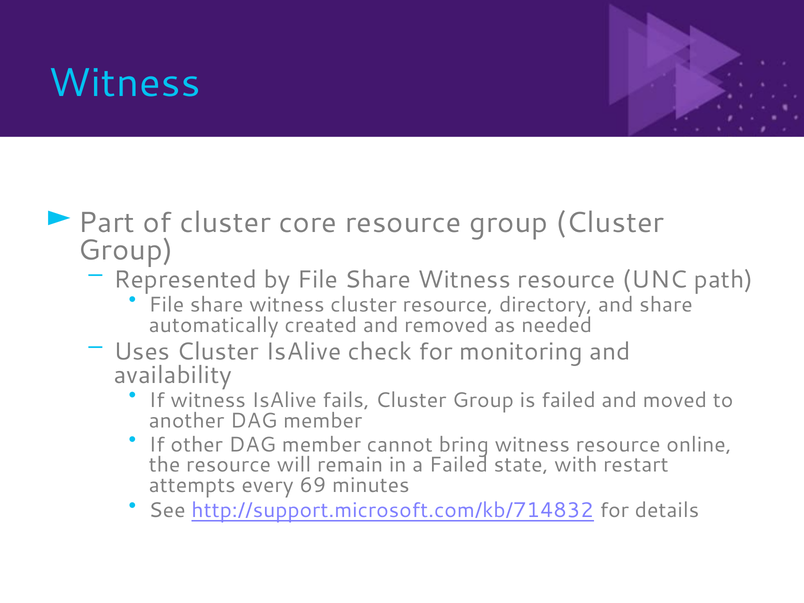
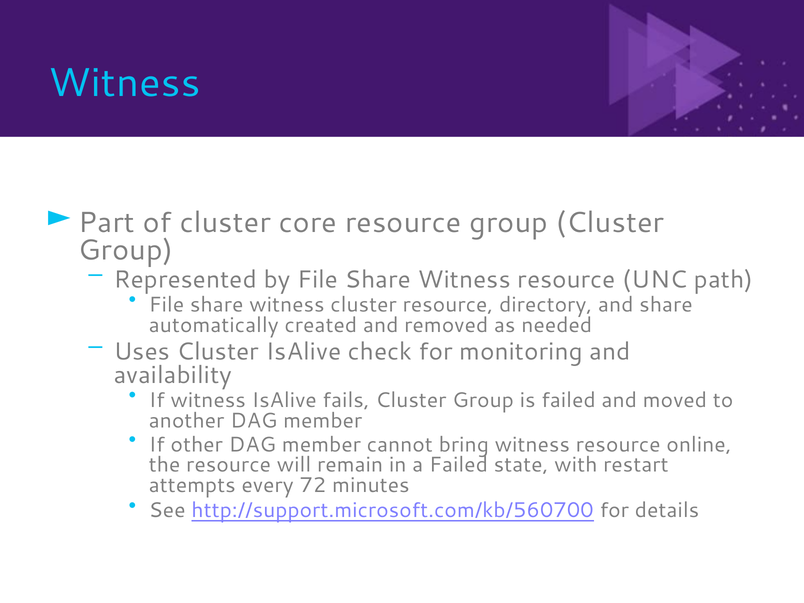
69: 69 -> 72
http://support.microsoft.com/kb/714832: http://support.microsoft.com/kb/714832 -> http://support.microsoft.com/kb/560700
